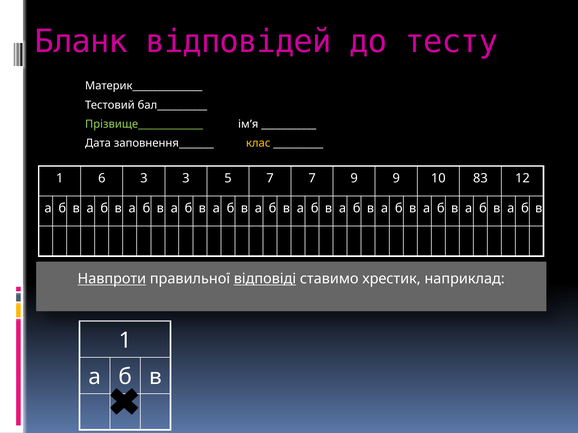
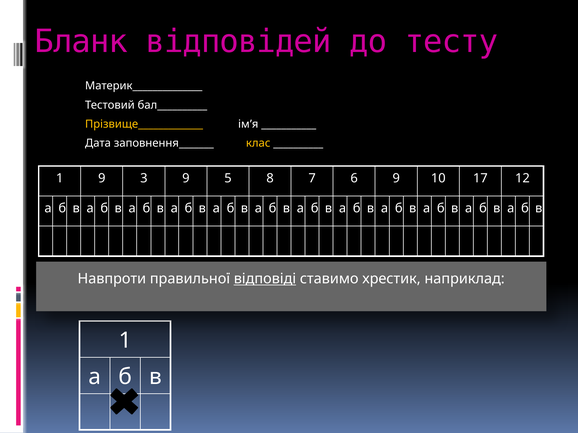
Прізвище_____________ colour: light green -> yellow
1 6: 6 -> 9
3 3: 3 -> 9
5 7: 7 -> 8
7 9: 9 -> 6
83: 83 -> 17
Навпроти underline: present -> none
